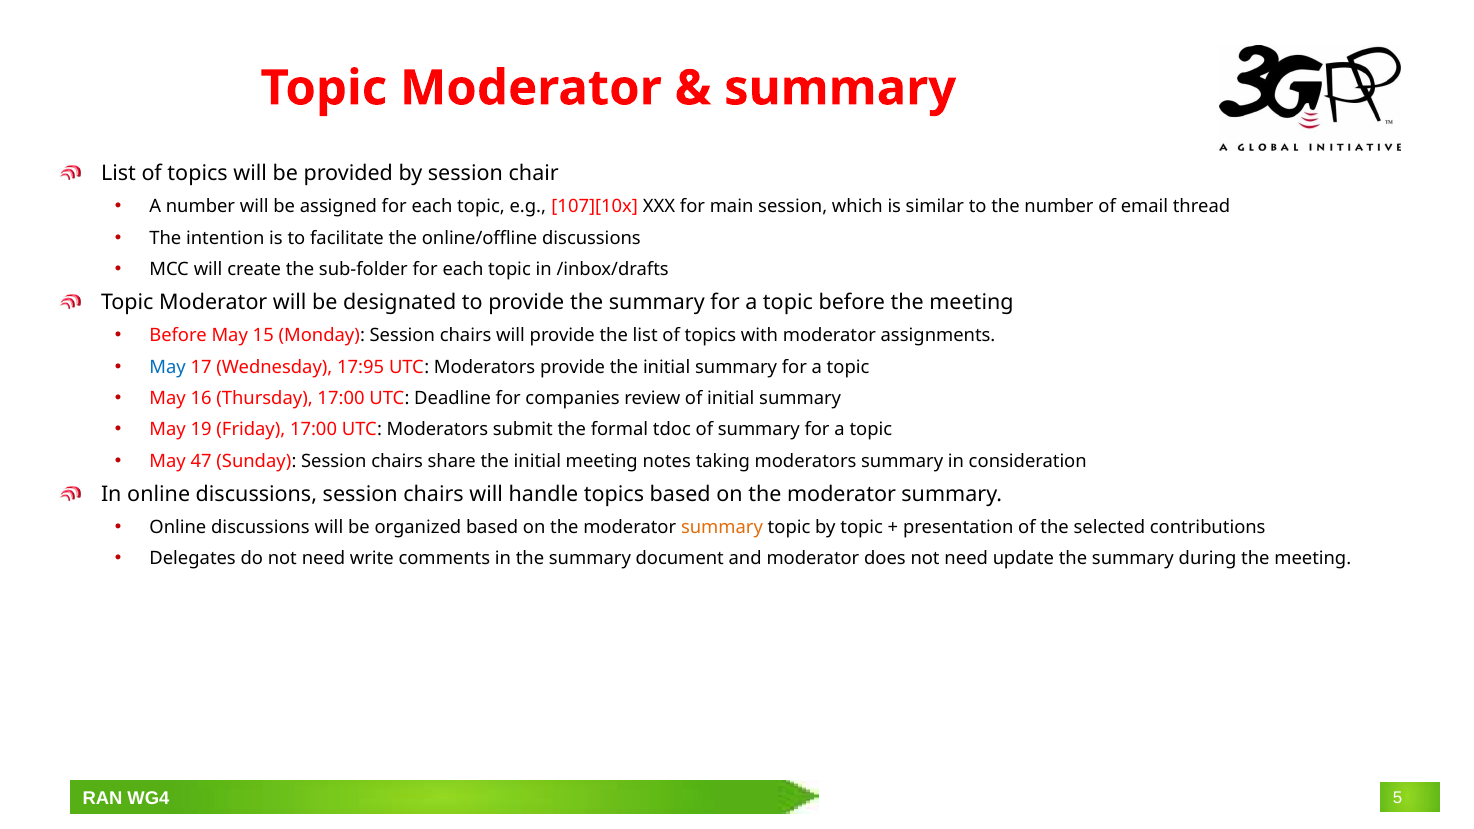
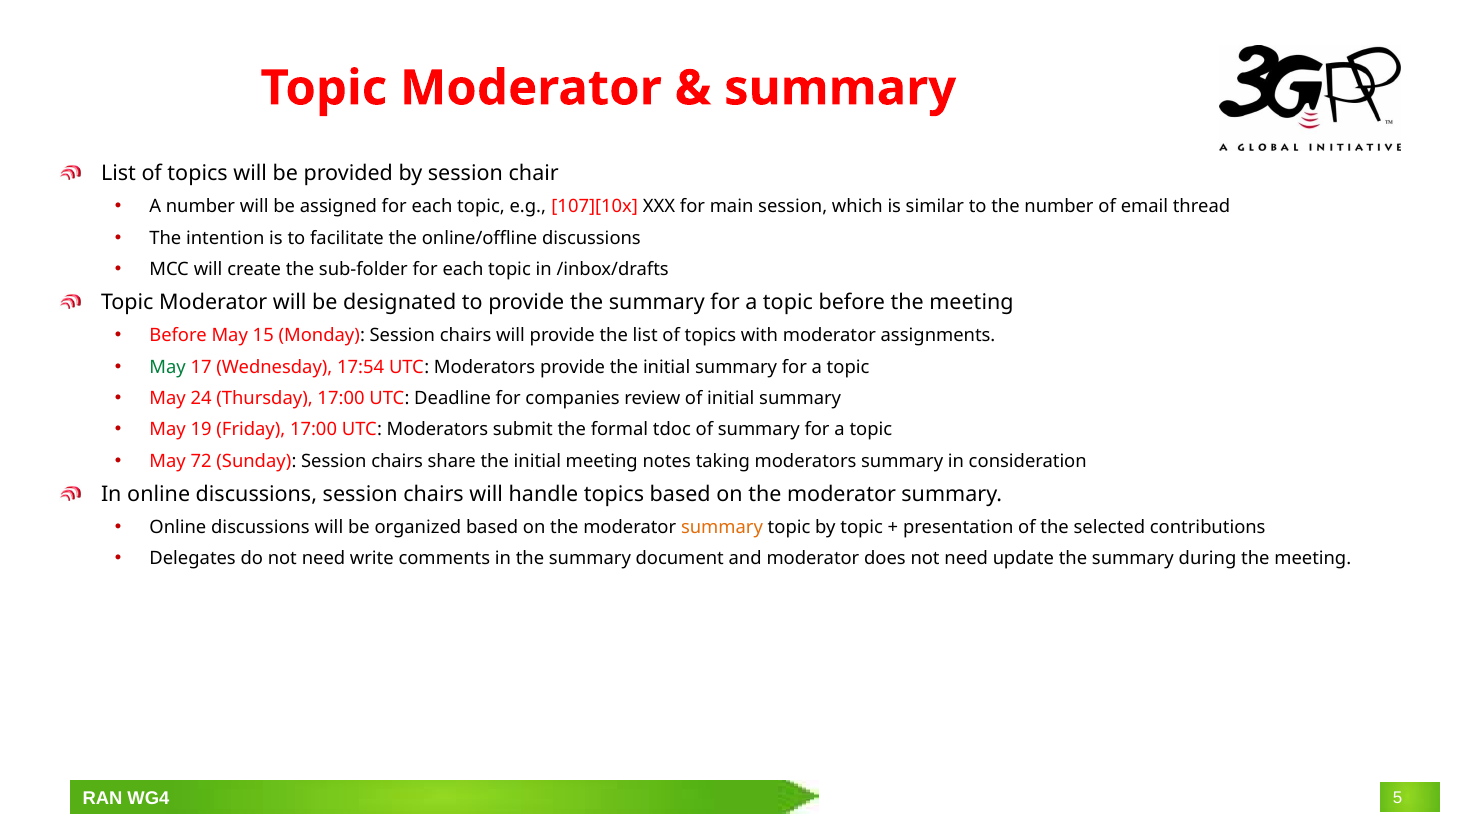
May at (168, 367) colour: blue -> green
17:95: 17:95 -> 17:54
16: 16 -> 24
47: 47 -> 72
